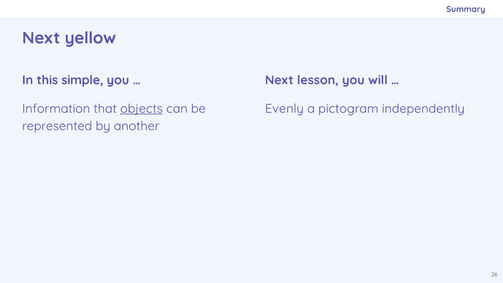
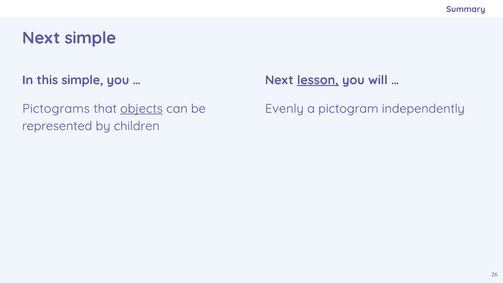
Next yellow: yellow -> simple
lesson underline: none -> present
Information: Information -> Pictograms
another: another -> children
